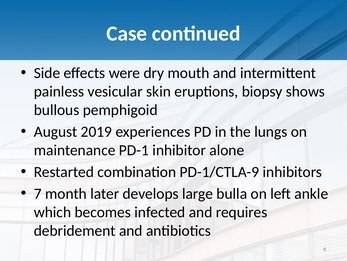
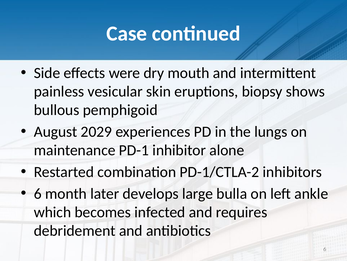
2019: 2019 -> 2029
PD-1/CTLA-9: PD-1/CTLA-9 -> PD-1/CTLA-2
7 at (38, 193): 7 -> 6
